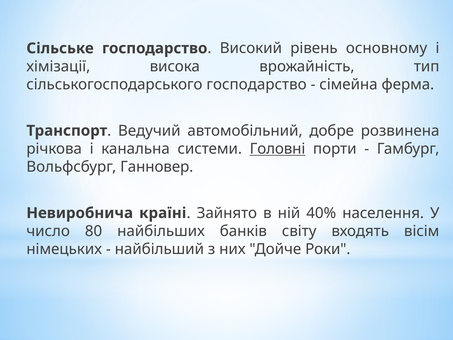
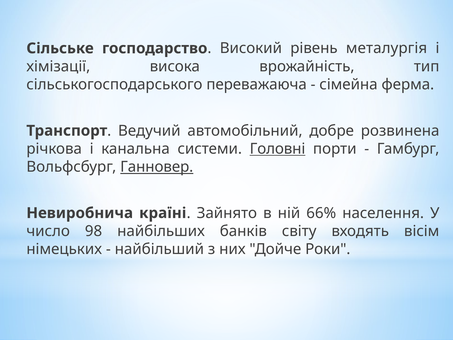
основному: основному -> металургія
сільськогосподарського господарство: господарство -> переважаюча
Ганновер underline: none -> present
40%: 40% -> 66%
80: 80 -> 98
